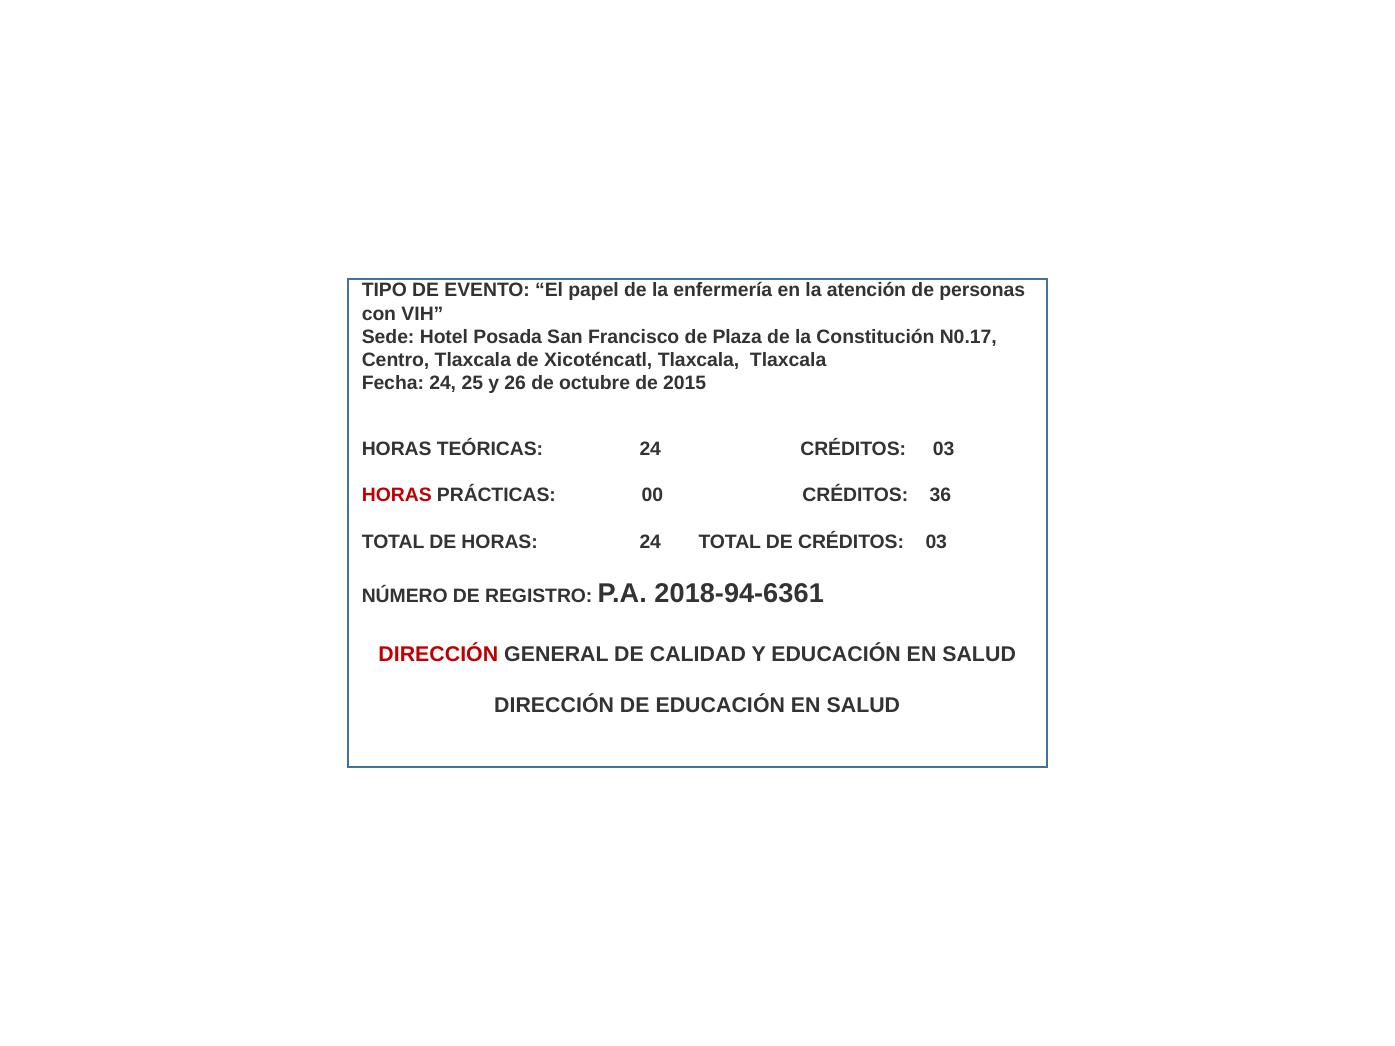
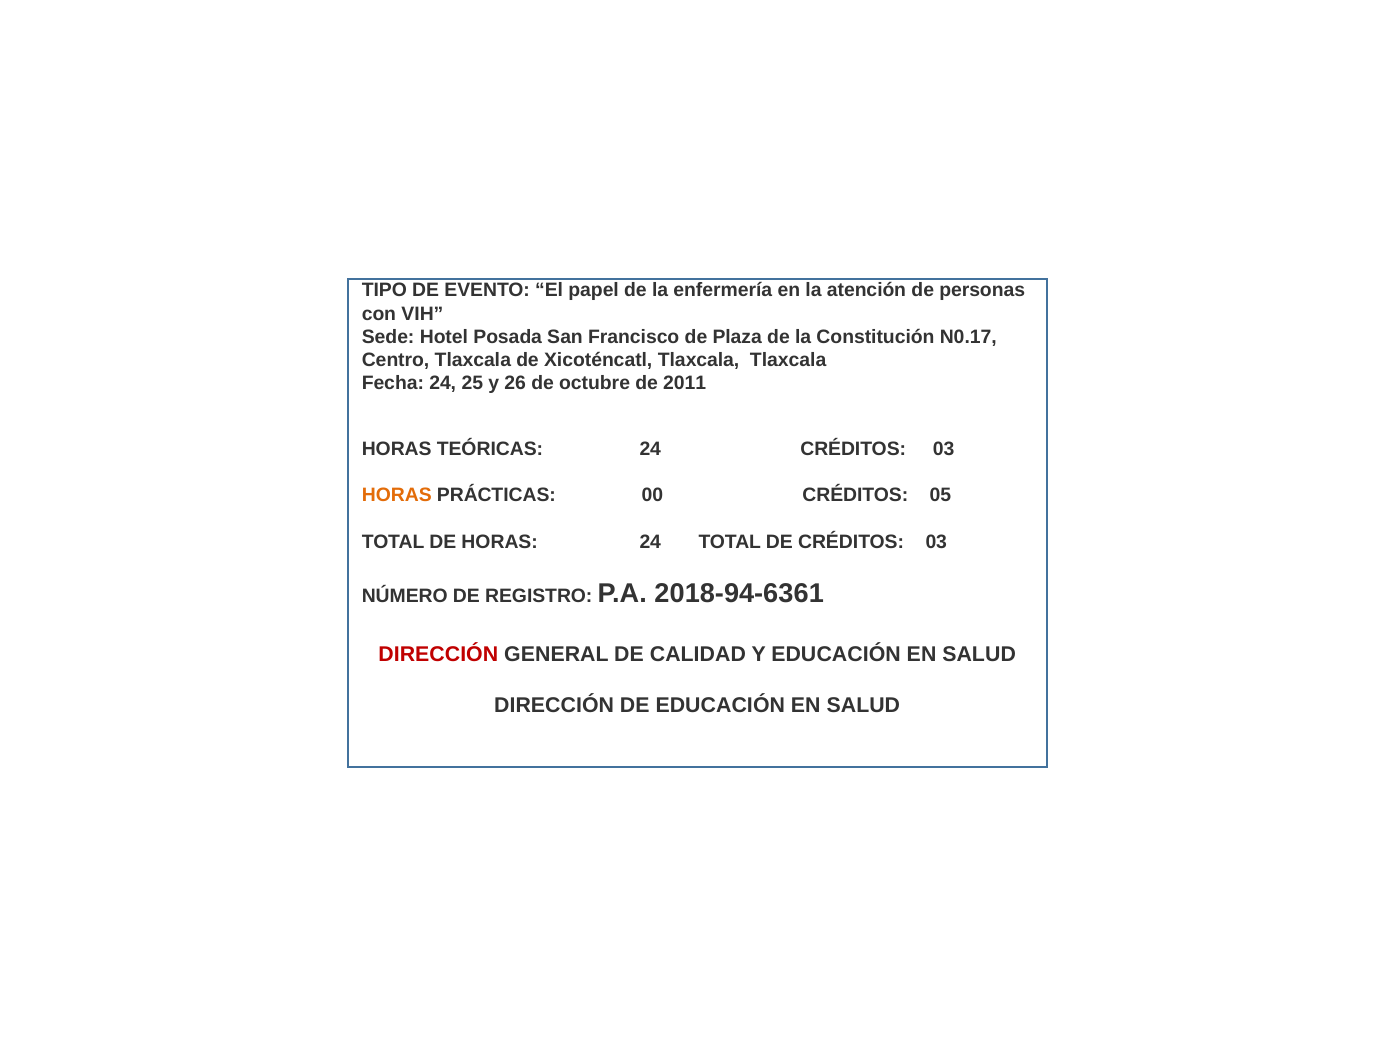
2015: 2015 -> 2011
HORAS at (397, 495) colour: red -> orange
36: 36 -> 05
